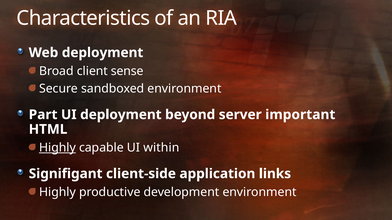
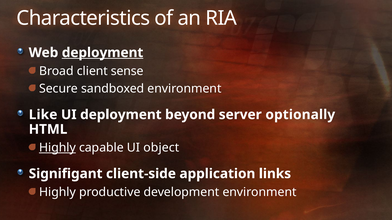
deployment at (103, 53) underline: none -> present
Part: Part -> Like
important: important -> optionally
within: within -> object
